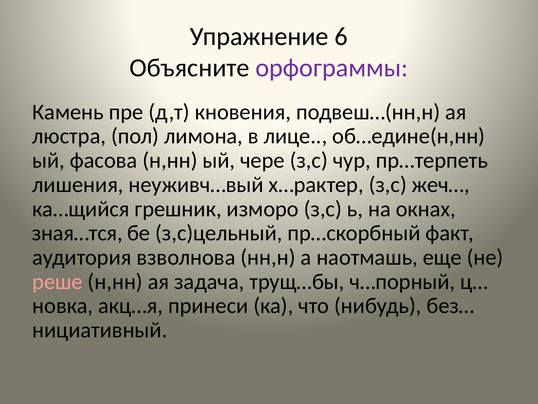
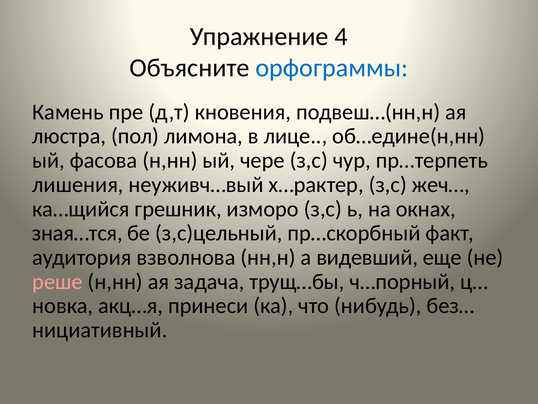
6: 6 -> 4
орфограммы colour: purple -> blue
наотмашь: наотмашь -> видевший
